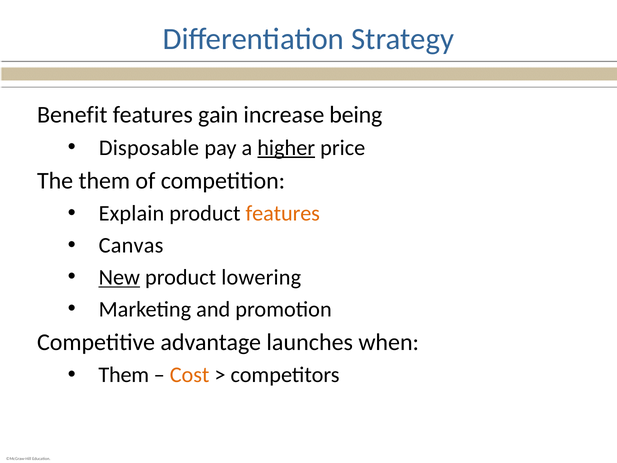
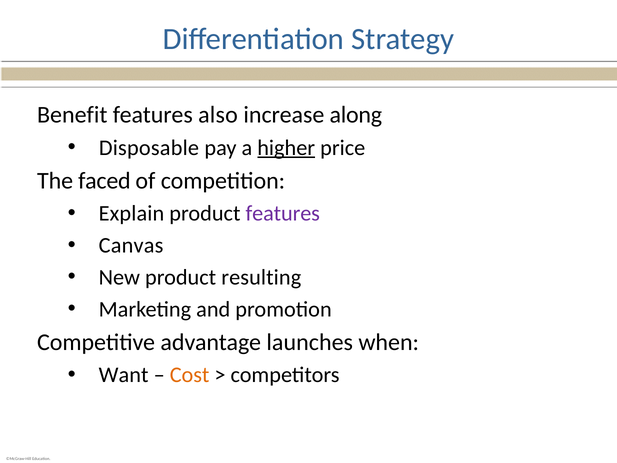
gain: gain -> also
being: being -> along
The them: them -> faced
features at (283, 213) colour: orange -> purple
New underline: present -> none
lowering: lowering -> resulting
Them at (124, 375): Them -> Want
